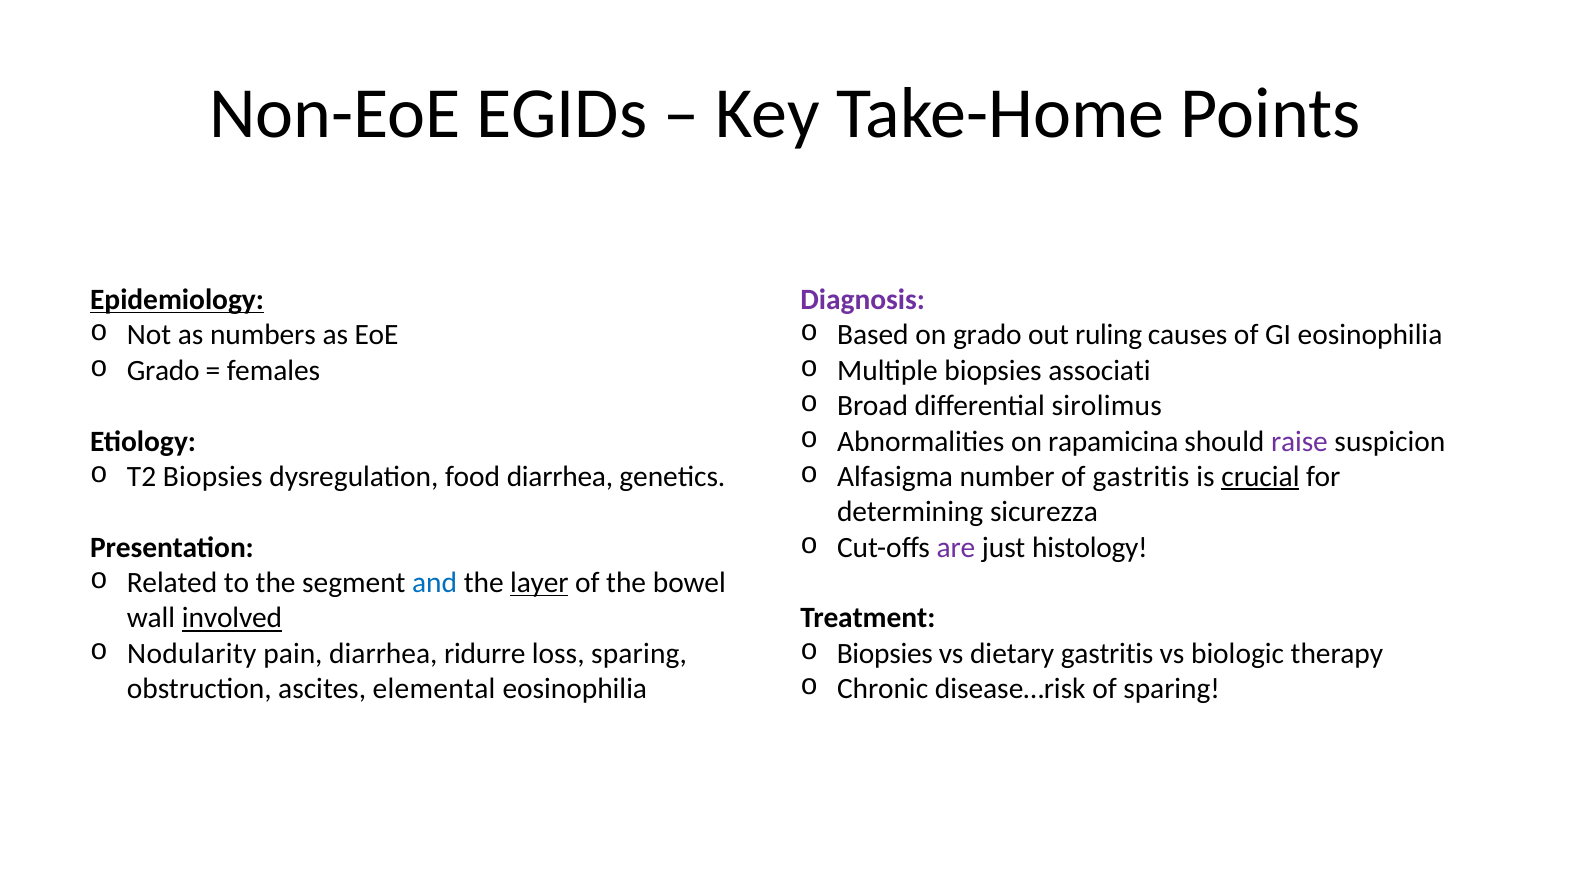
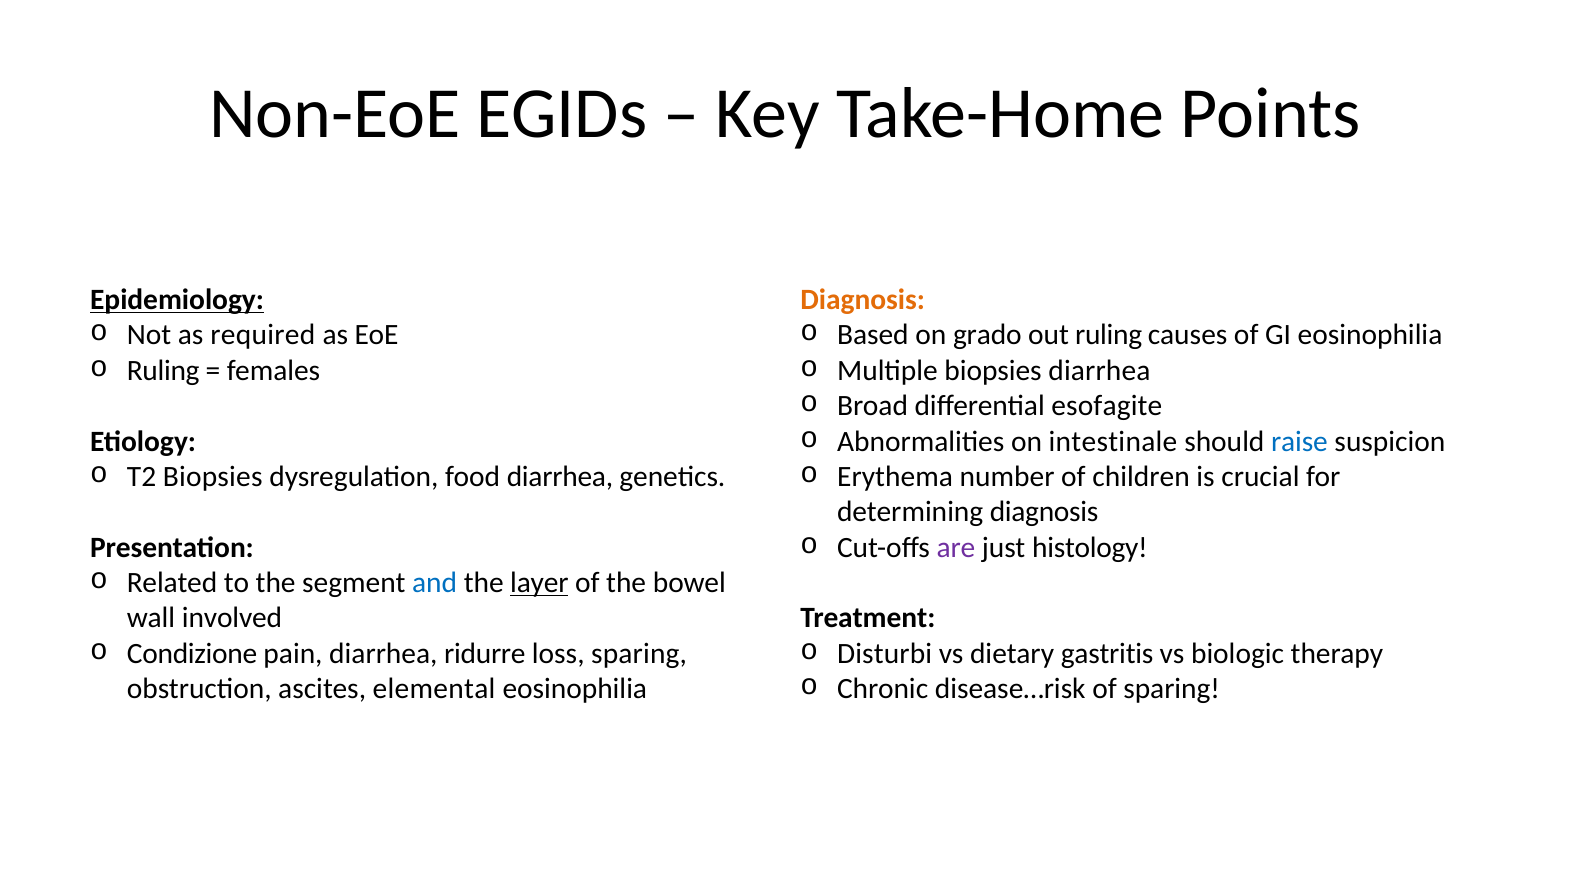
Diagnosis at (863, 300) colour: purple -> orange
numbers: numbers -> required
Grado at (163, 370): Grado -> Ruling
biopsies associati: associati -> diarrhea
sirolimus: sirolimus -> esofagite
rapamicina: rapamicina -> intestinale
raise colour: purple -> blue
Alfasigma: Alfasigma -> Erythema
of gastritis: gastritis -> children
crucial underline: present -> none
determining sicurezza: sicurezza -> diagnosis
involved underline: present -> none
Nodularity: Nodularity -> Condizione
Biopsies at (885, 653): Biopsies -> Disturbi
